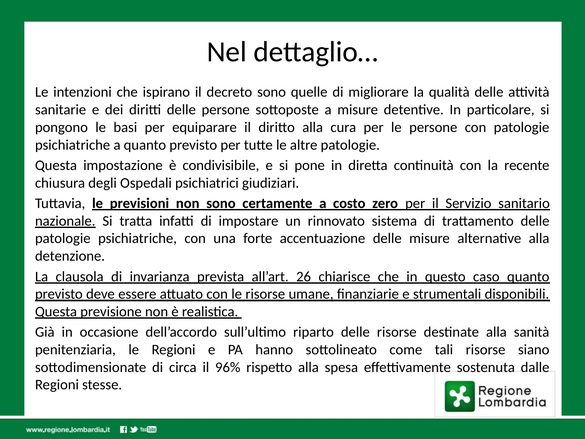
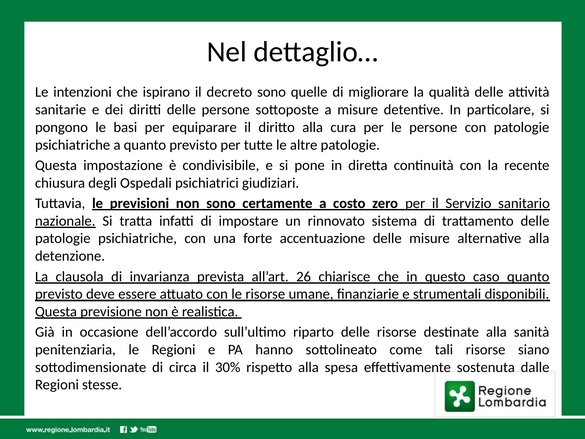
96%: 96% -> 30%
